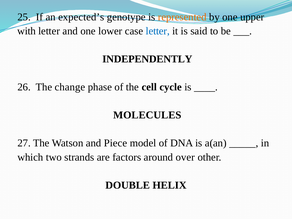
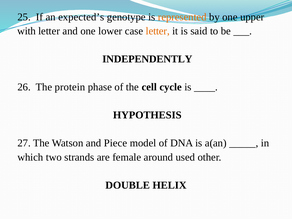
letter at (158, 31) colour: blue -> orange
change: change -> protein
MOLECULES: MOLECULES -> HYPOTHESIS
factors: factors -> female
over: over -> used
